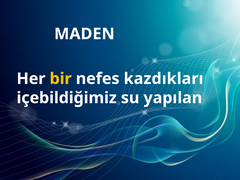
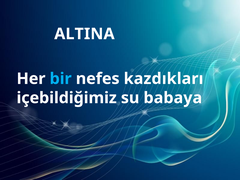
MADEN: MADEN -> ALTINA
bir colour: yellow -> light blue
yapılan: yapılan -> babaya
